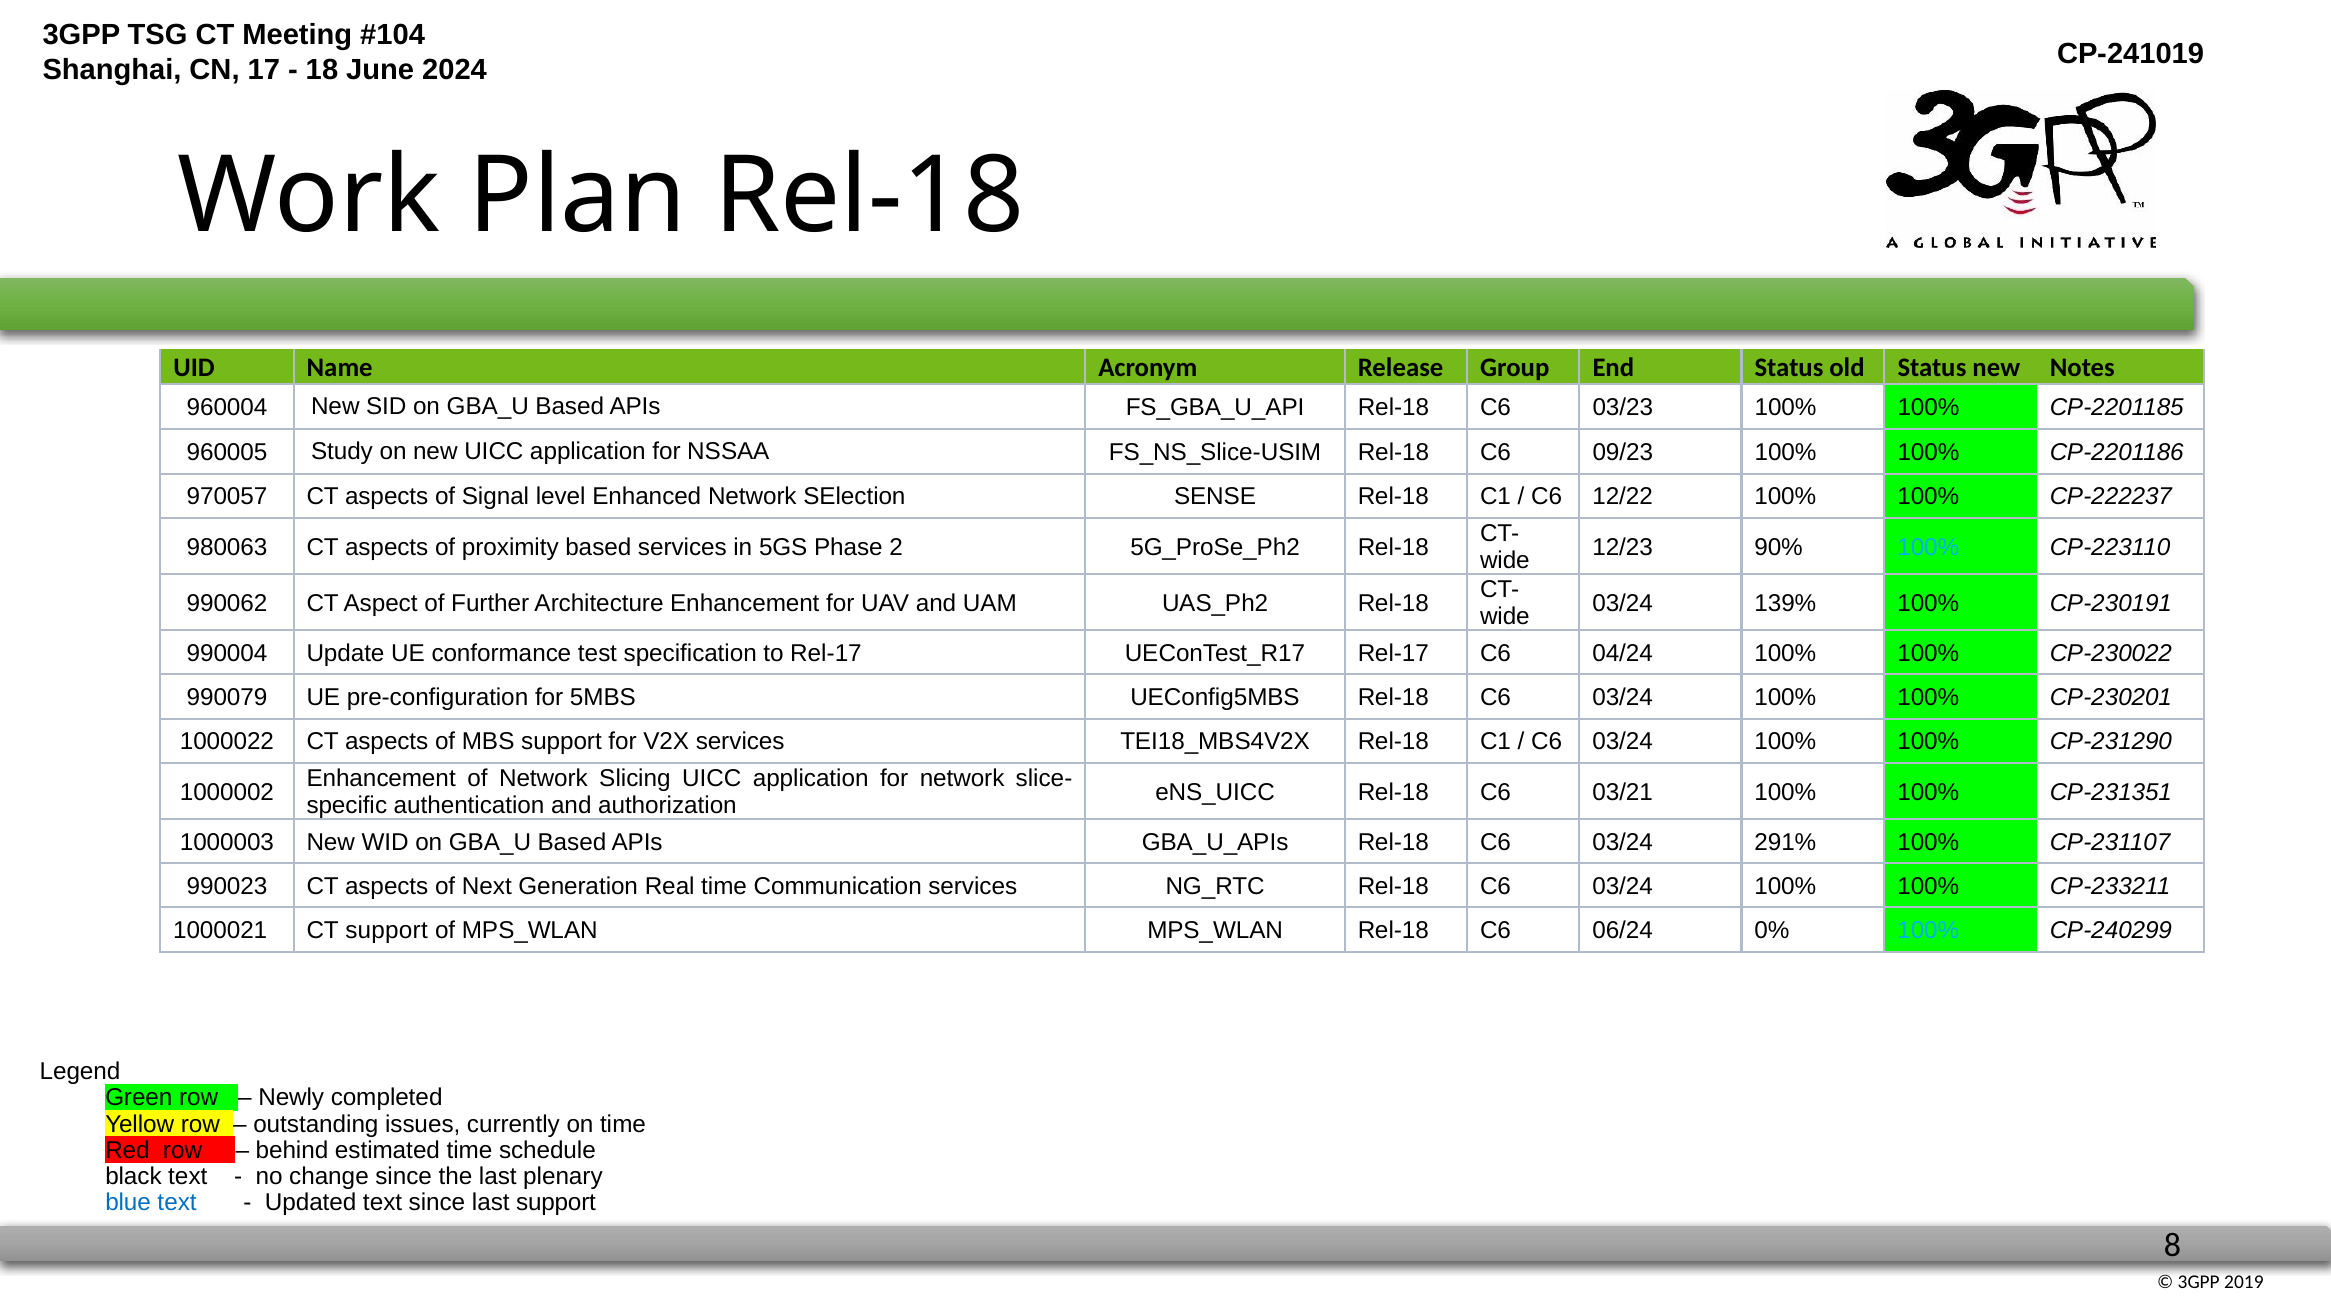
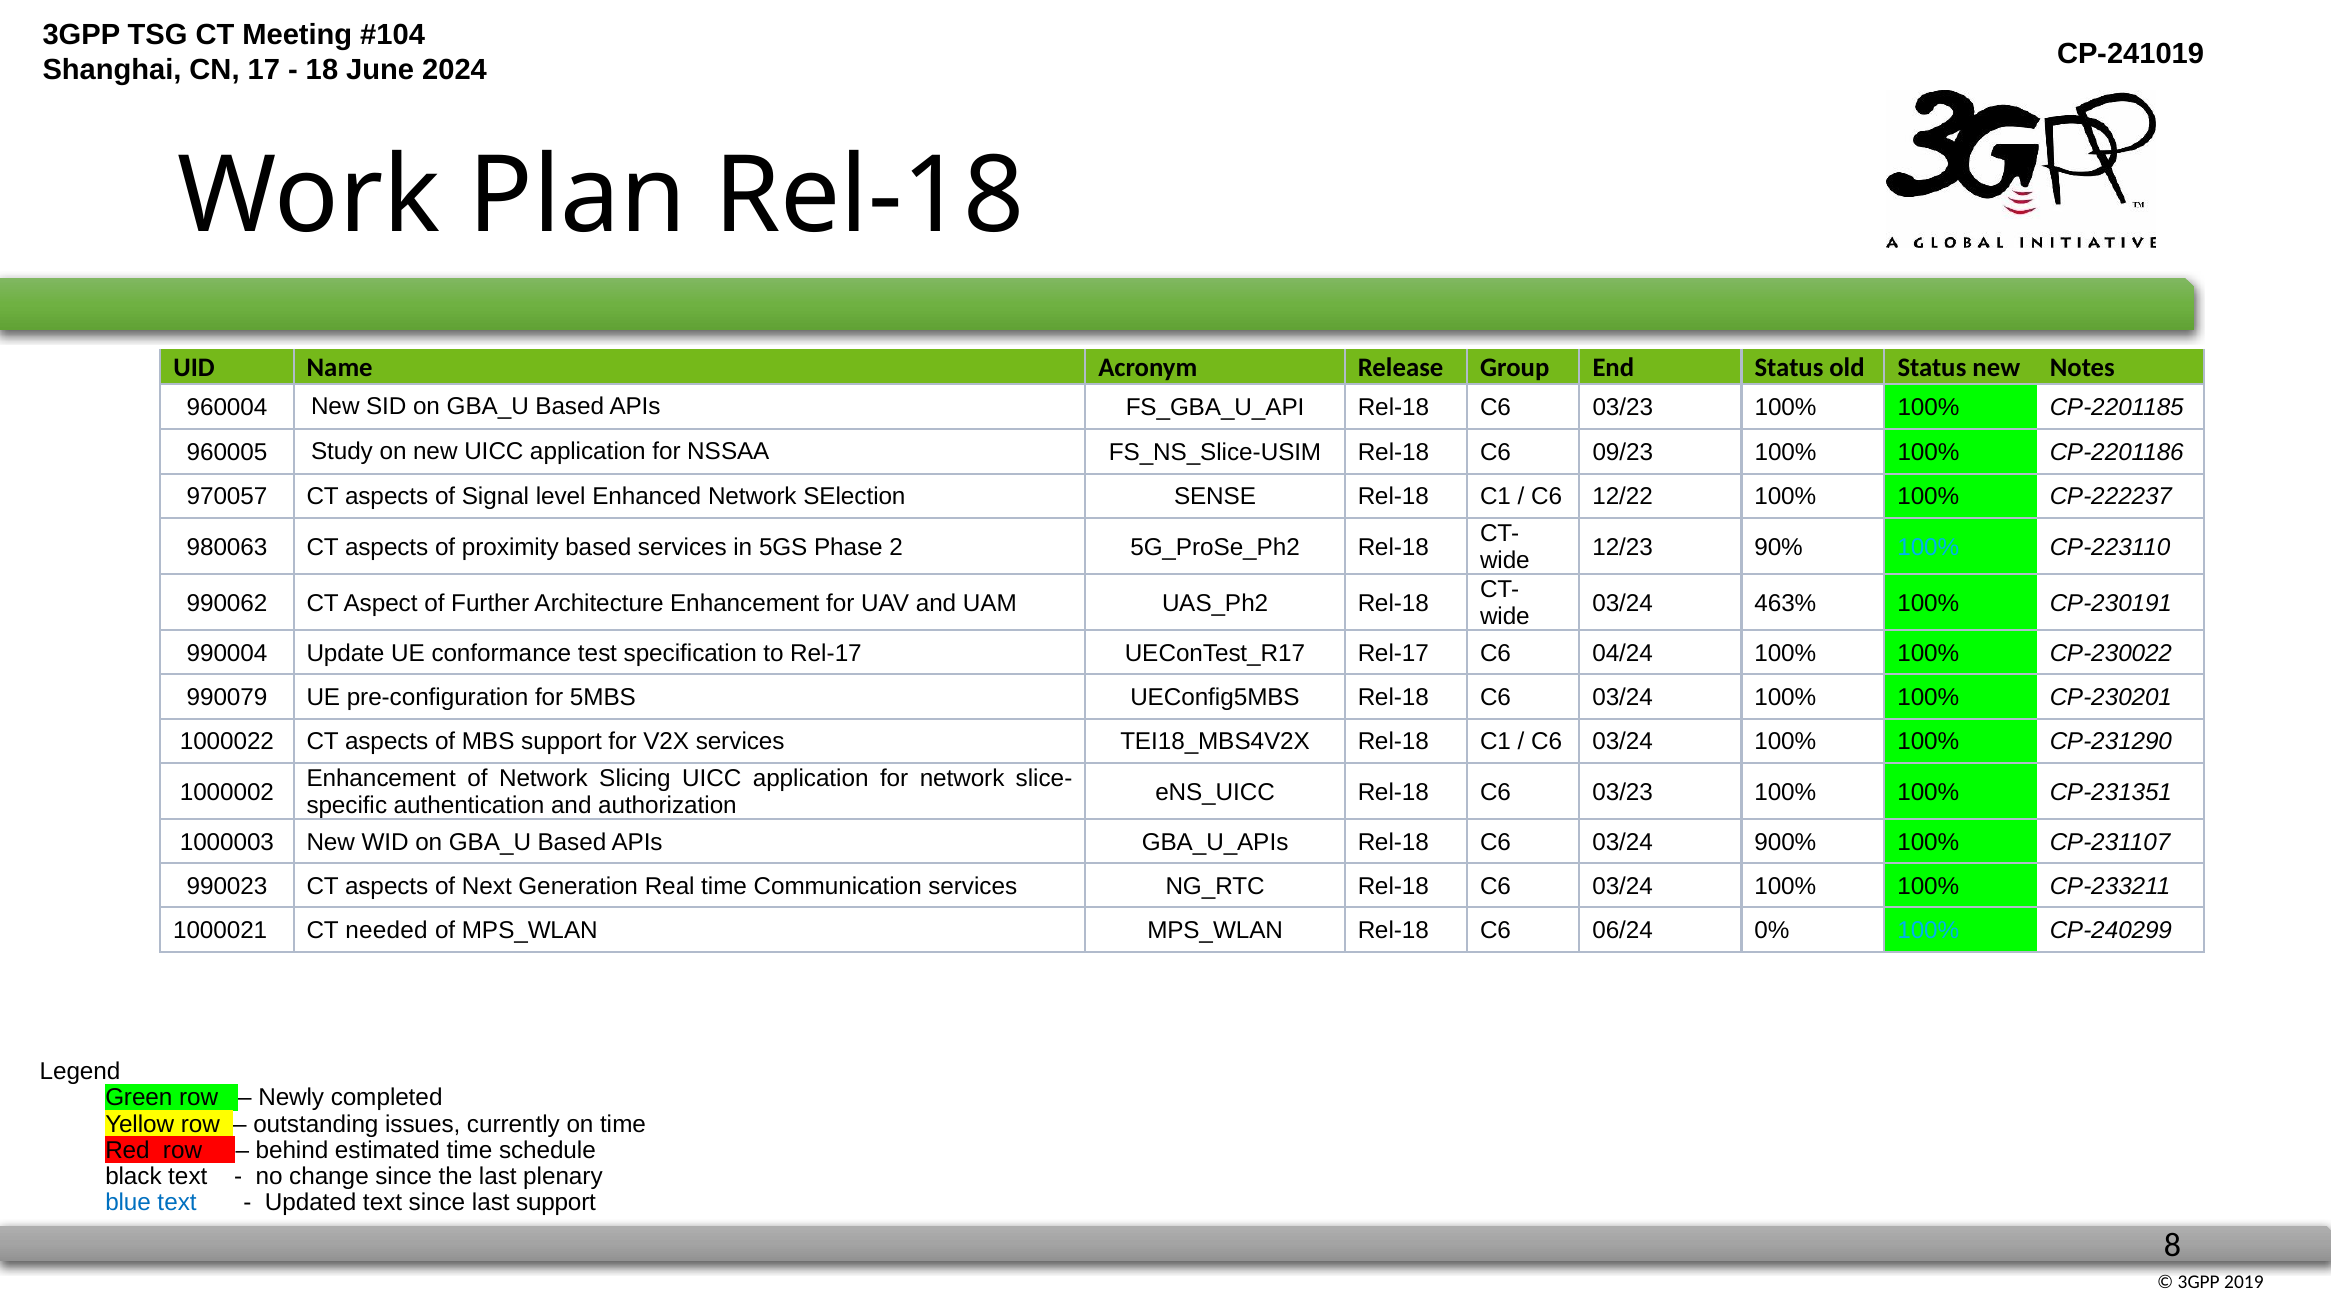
139%: 139% -> 463%
03/21 at (1623, 792): 03/21 -> 03/23
291%: 291% -> 900%
CT support: support -> needed
